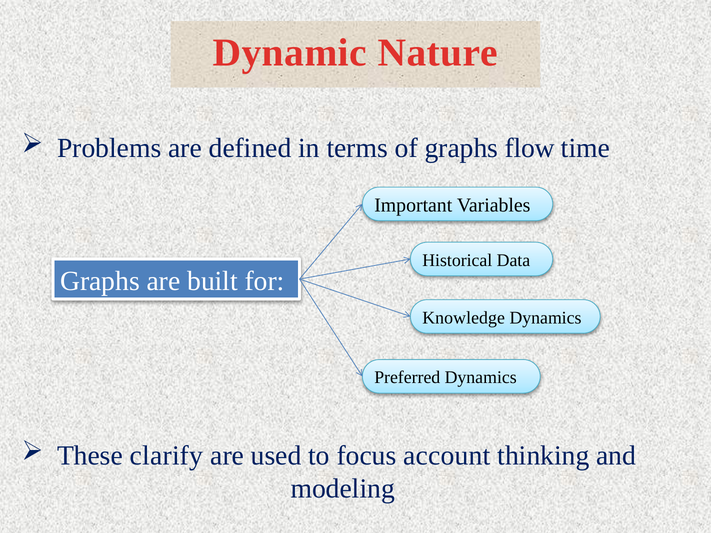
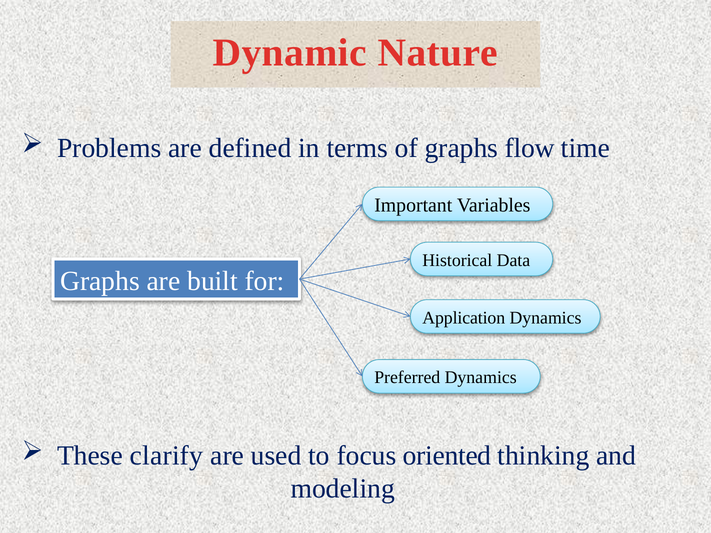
Knowledge: Knowledge -> Application
account: account -> oriented
